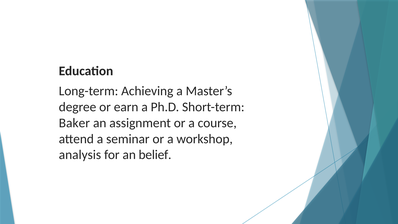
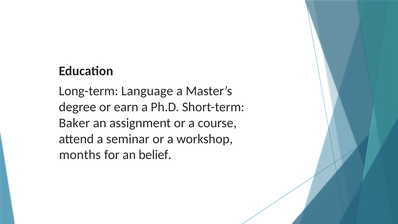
Achieving: Achieving -> Language
analysis: analysis -> months
